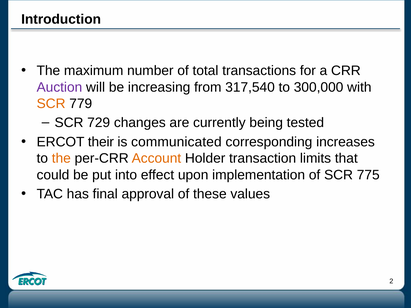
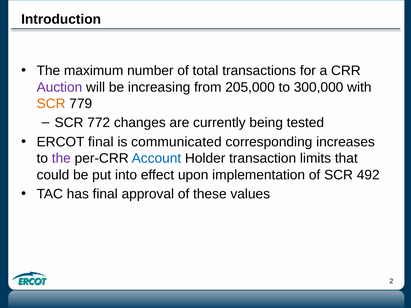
317,540: 317,540 -> 205,000
729: 729 -> 772
ERCOT their: their -> final
the at (61, 159) colour: orange -> purple
Account colour: orange -> blue
775: 775 -> 492
